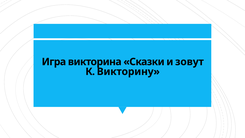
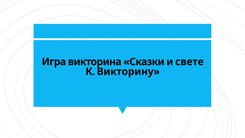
зовут: зовут -> свете
